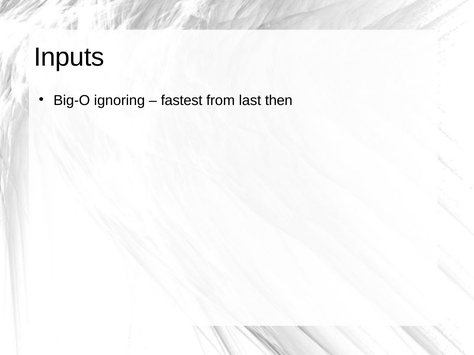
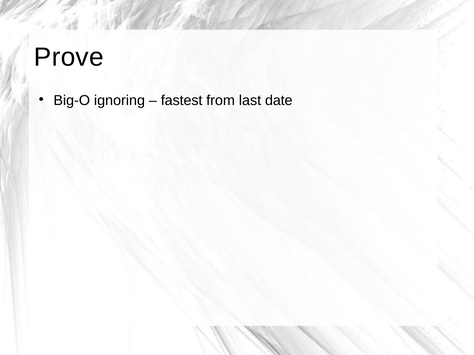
Inputs: Inputs -> Prove
then: then -> date
